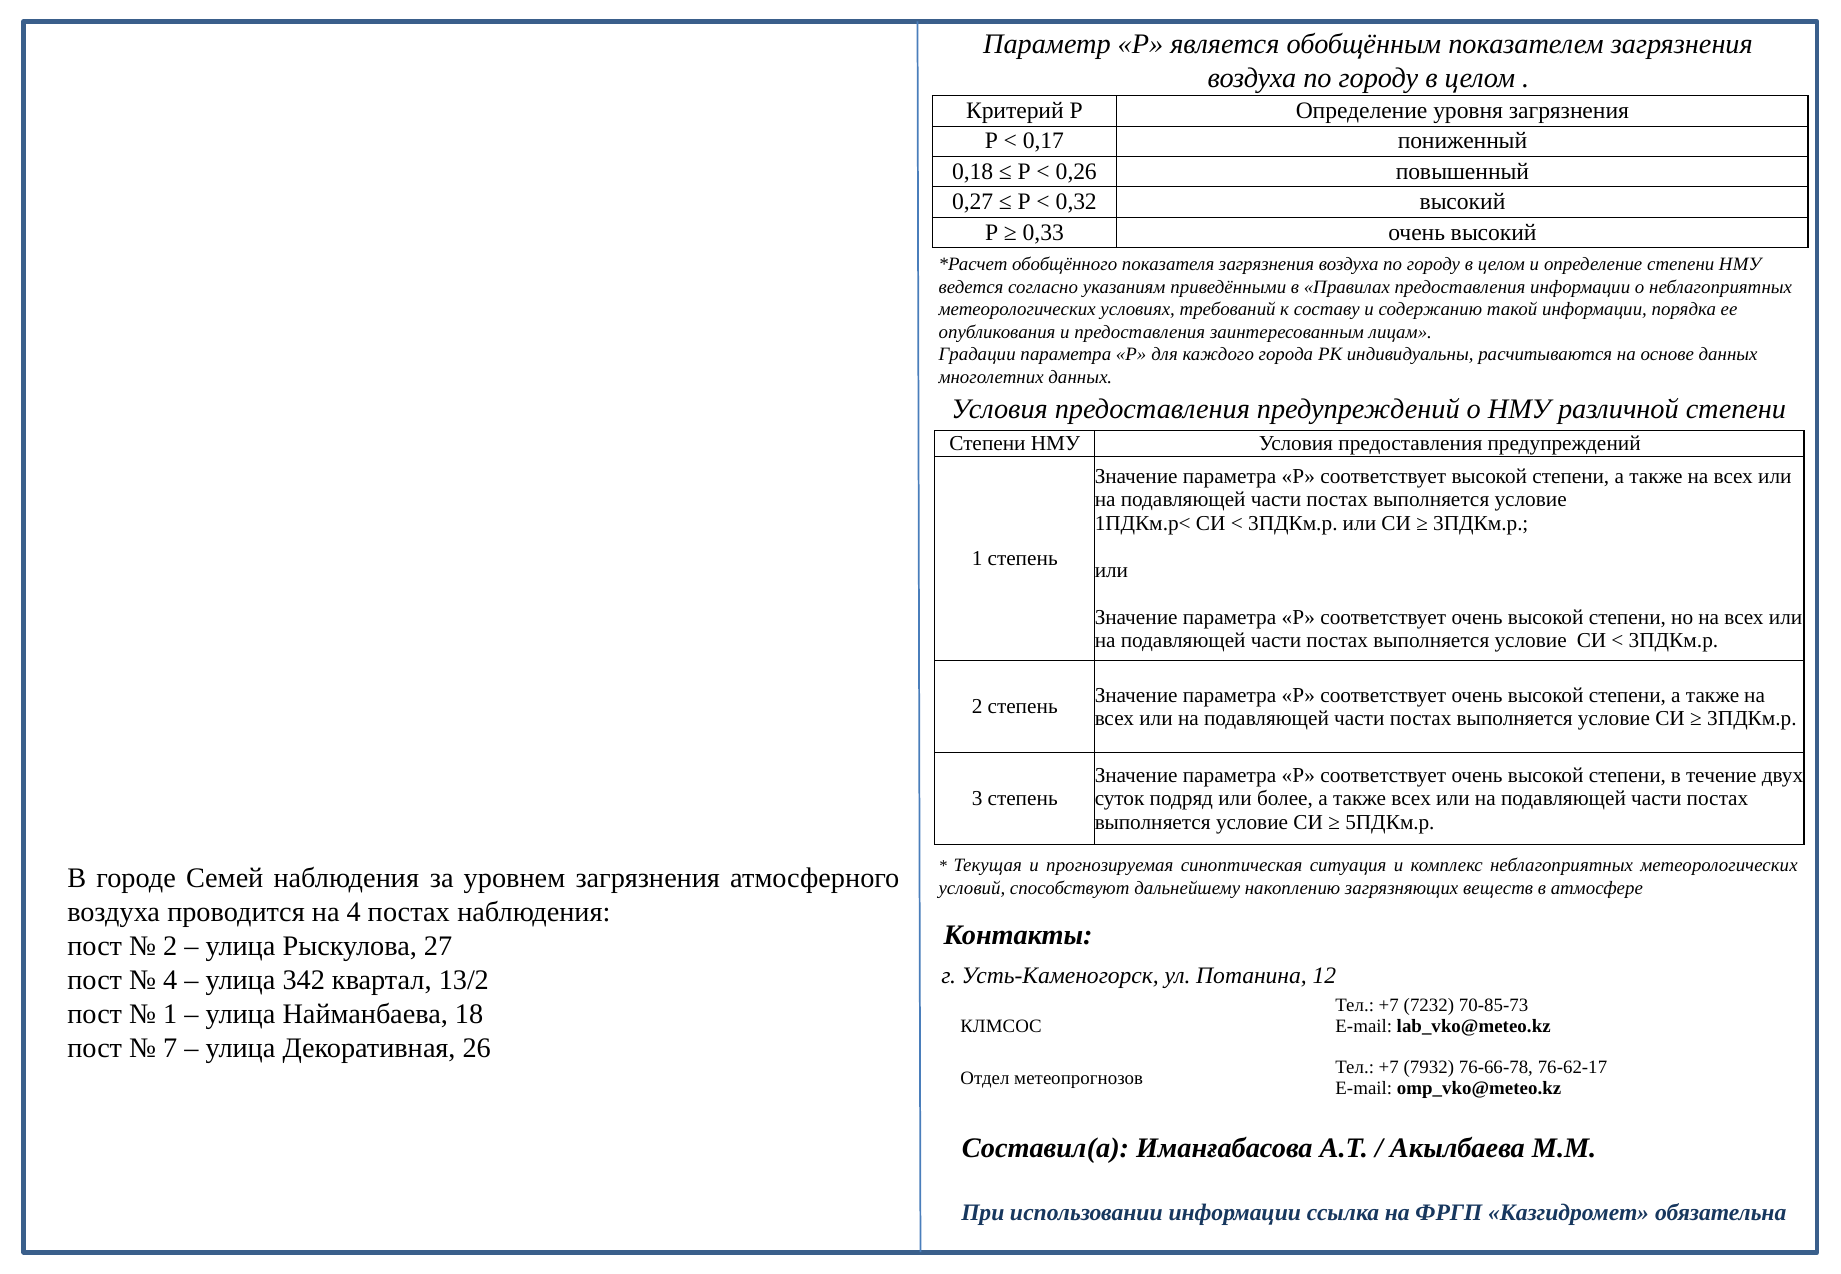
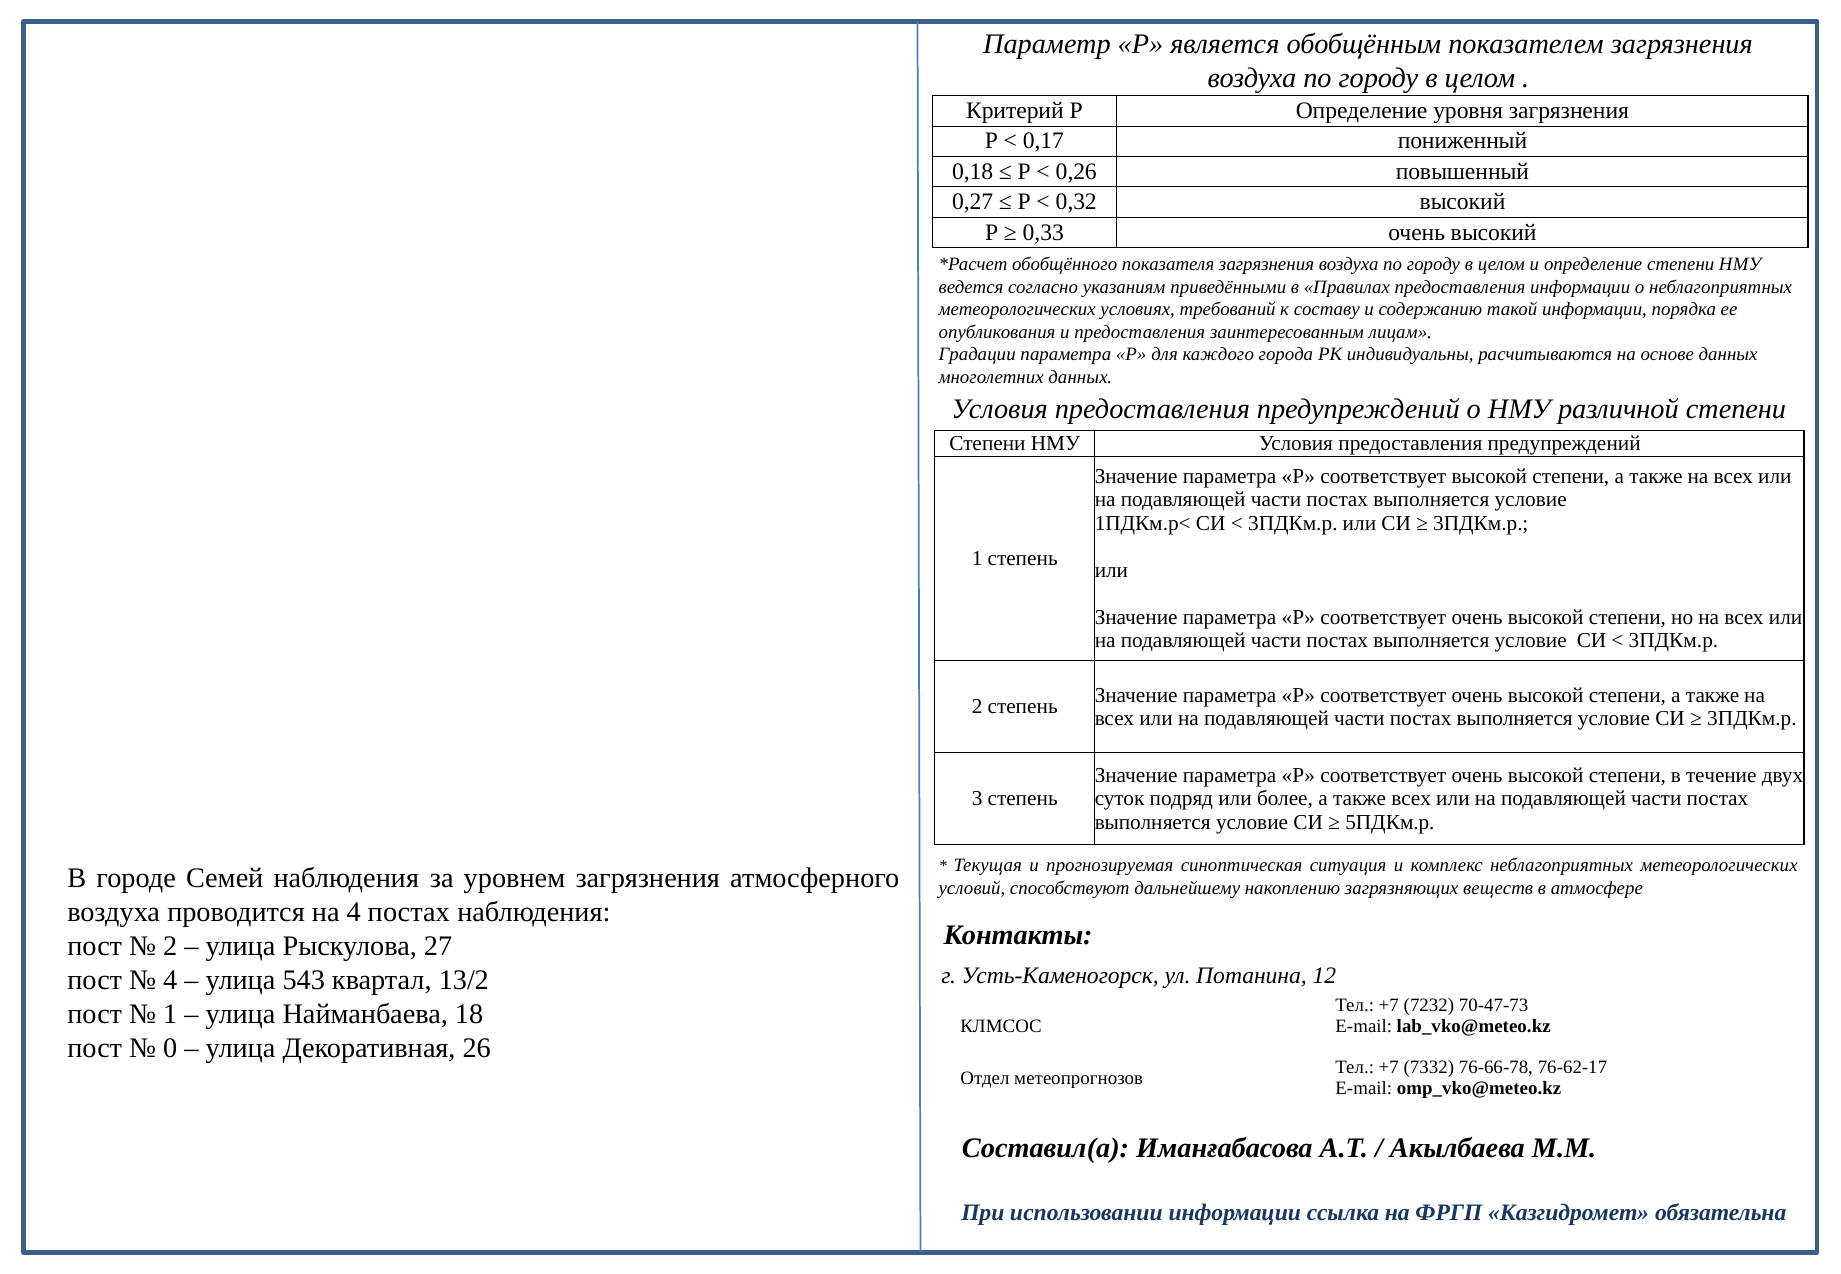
342: 342 -> 543
70-85-73: 70-85-73 -> 70-47-73
7: 7 -> 0
7932: 7932 -> 7332
